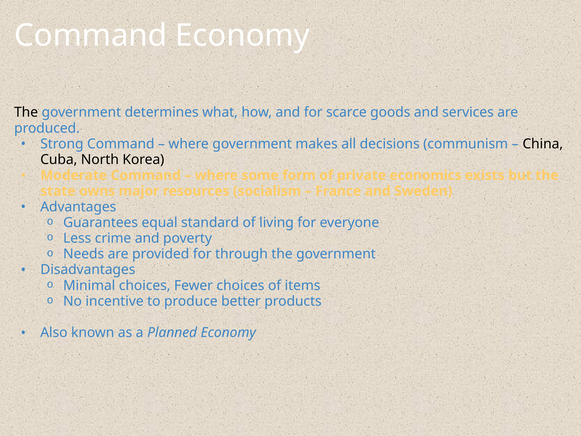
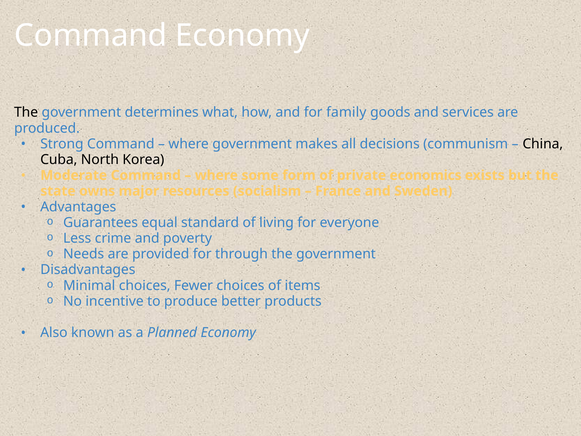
scarce: scarce -> family
